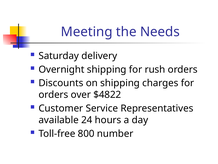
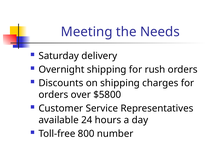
$4822: $4822 -> $5800
